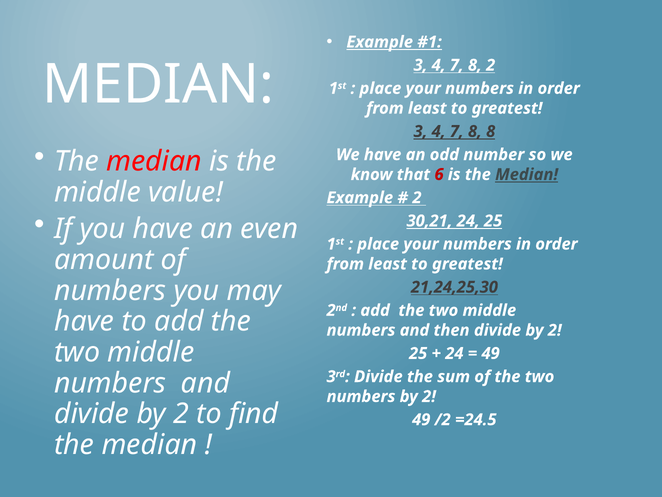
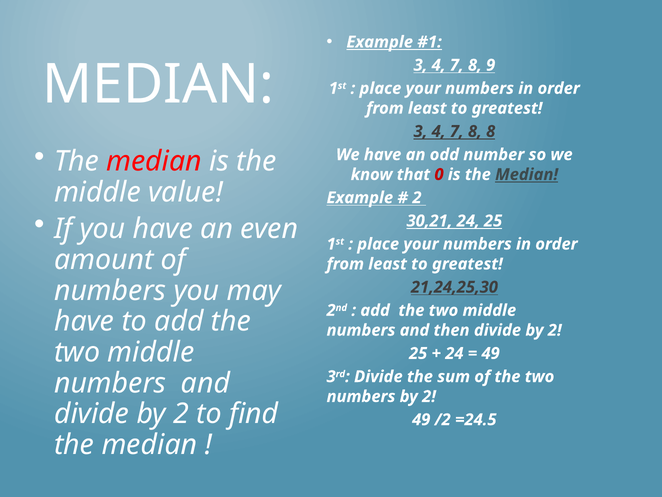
8 2: 2 -> 9
6: 6 -> 0
